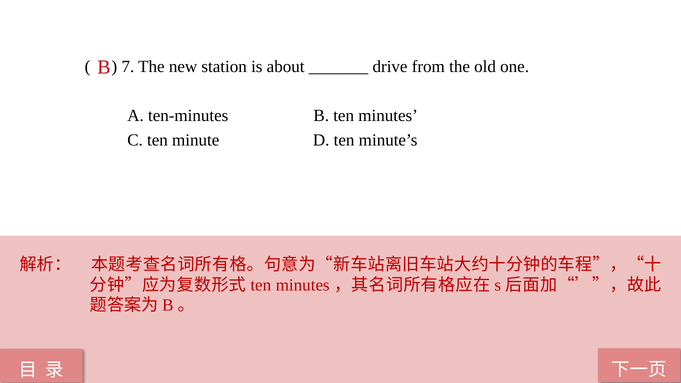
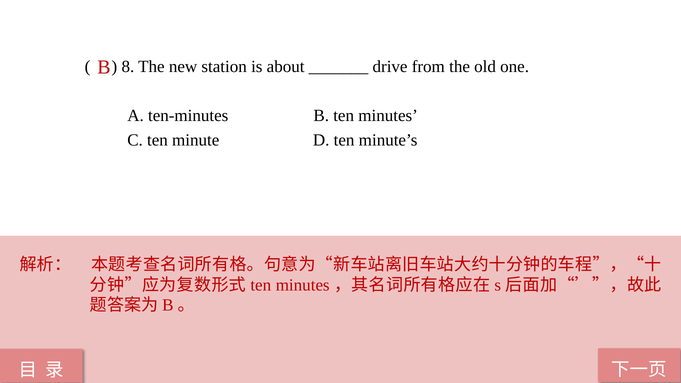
7: 7 -> 8
